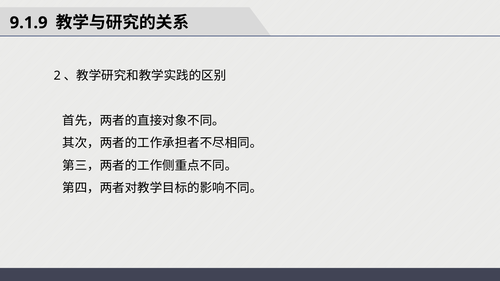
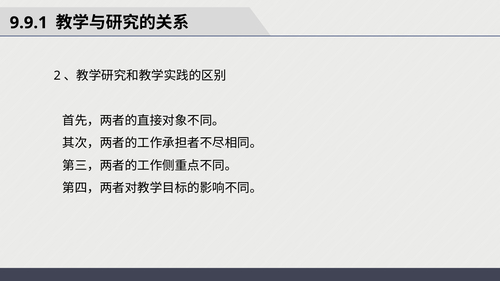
9.1.9: 9.1.9 -> 9.9.1
